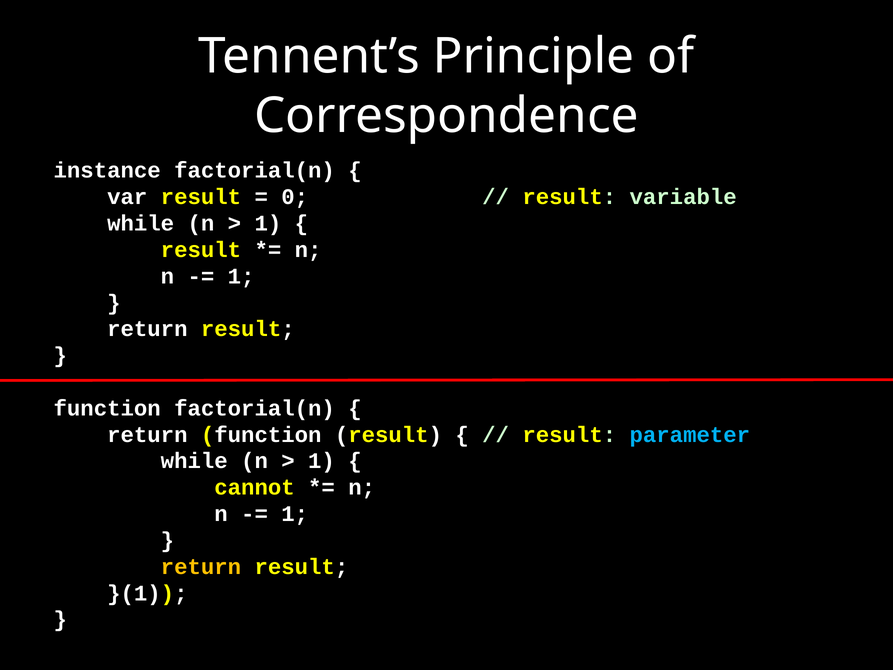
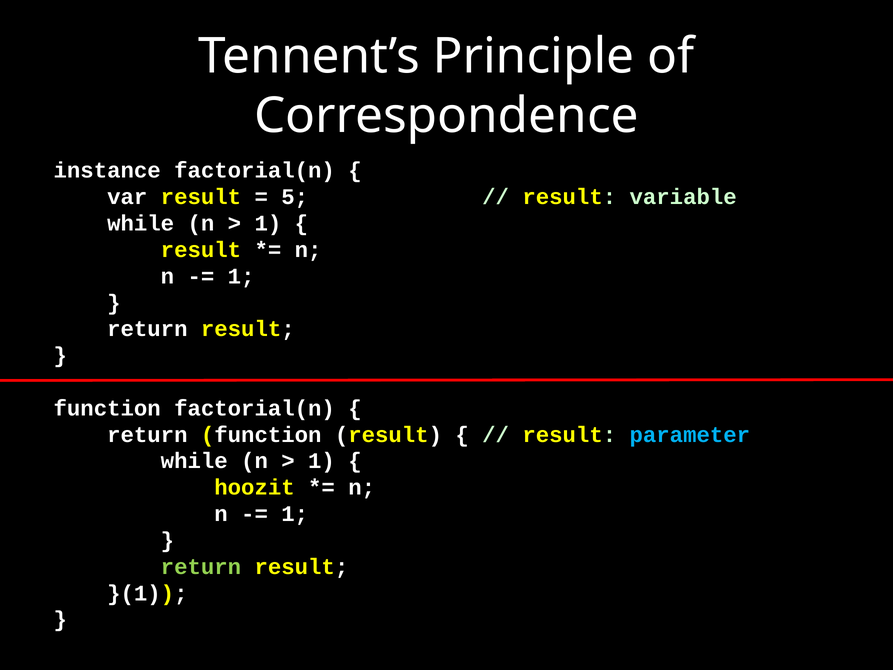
0: 0 -> 5
cannot: cannot -> hoozit
return at (201, 567) colour: yellow -> light green
